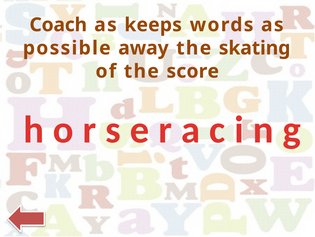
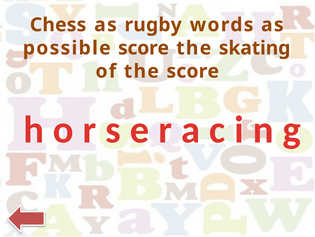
Coach: Coach -> Chess
keeps: keeps -> rugby
possible away: away -> score
